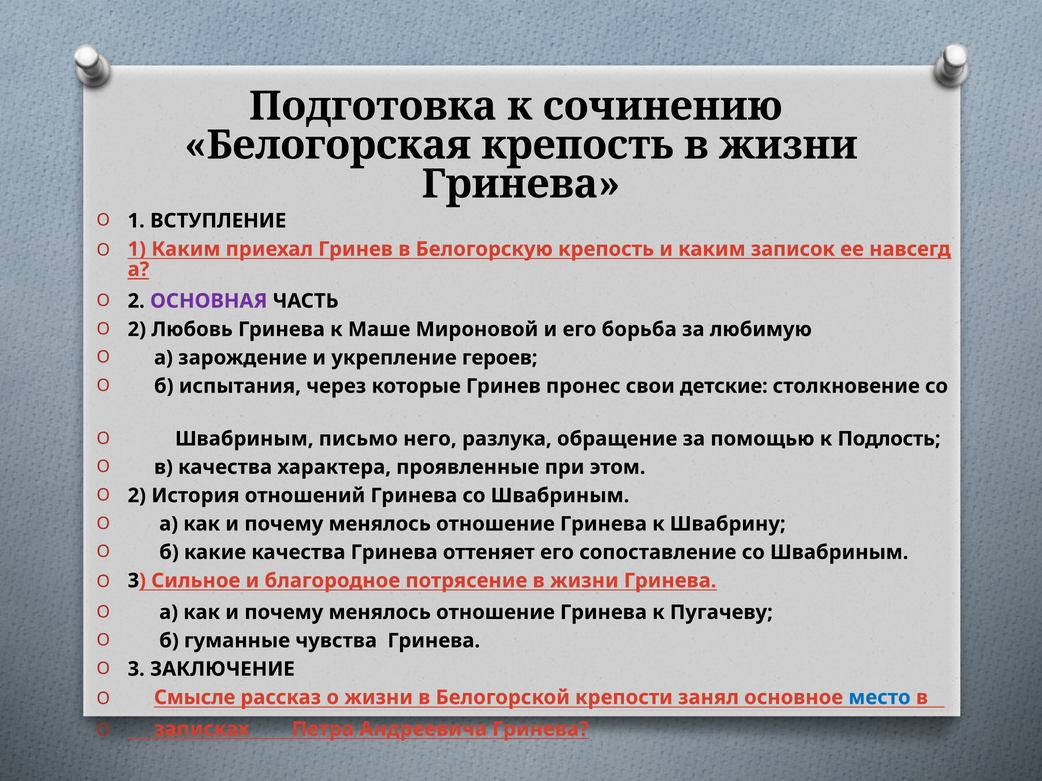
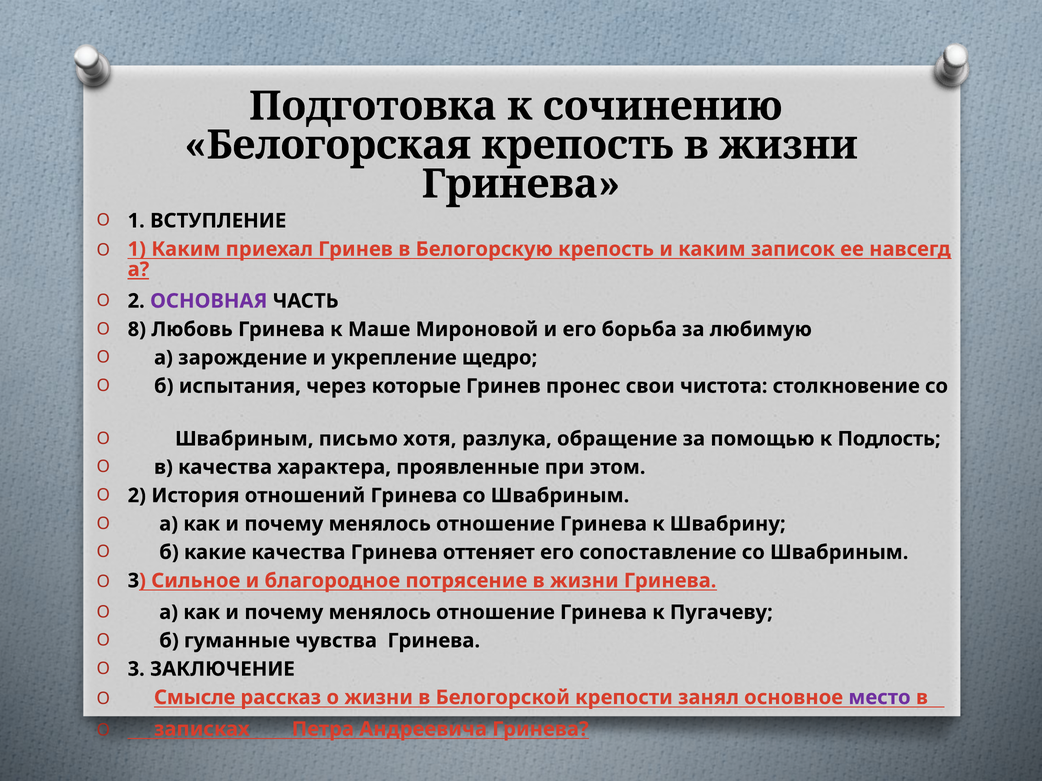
2 at (137, 330): 2 -> 8
героев: героев -> щедро
детские: детские -> чистота
него: него -> хотя
место colour: blue -> purple
